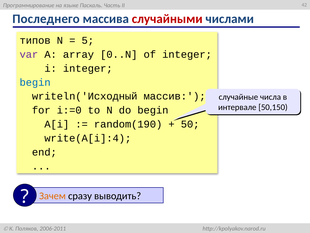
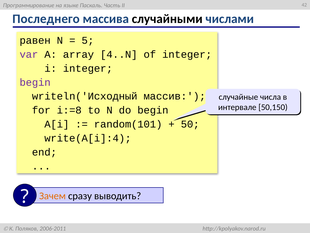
случайными colour: red -> black
типов: типов -> равен
0..N: 0..N -> 4..N
begin at (35, 82) colour: blue -> purple
i:=0: i:=0 -> i:=8
random(190: random(190 -> random(101
